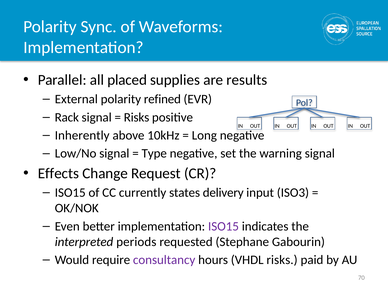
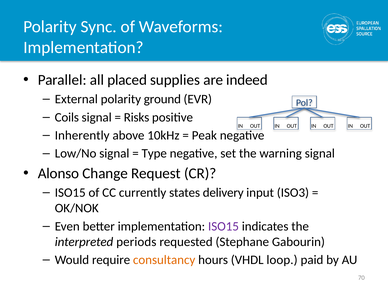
results: results -> indeed
refined: refined -> ground
Rack: Rack -> Coils
Long: Long -> Peak
Effects: Effects -> Alonso
consultancy colour: purple -> orange
VHDL risks: risks -> loop
